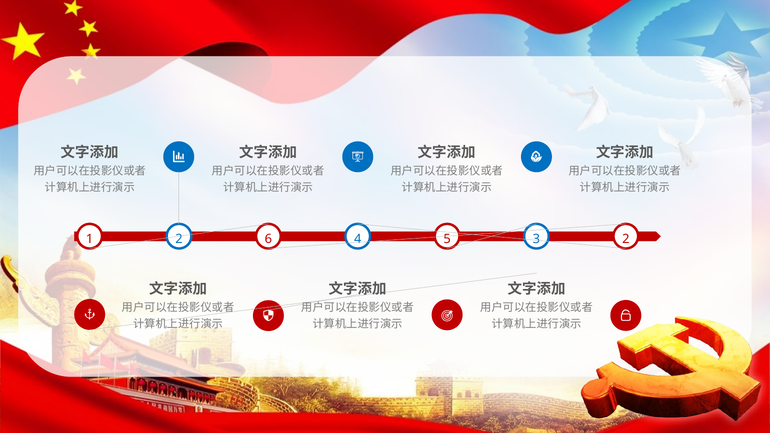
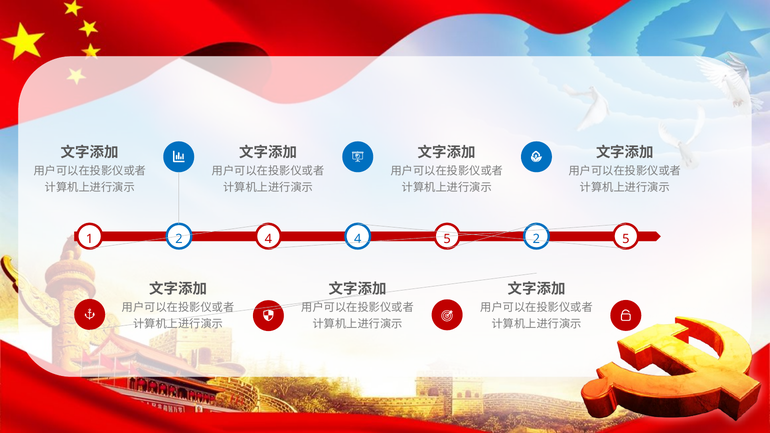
1 6: 6 -> 4
4 3: 3 -> 2
5 2: 2 -> 5
